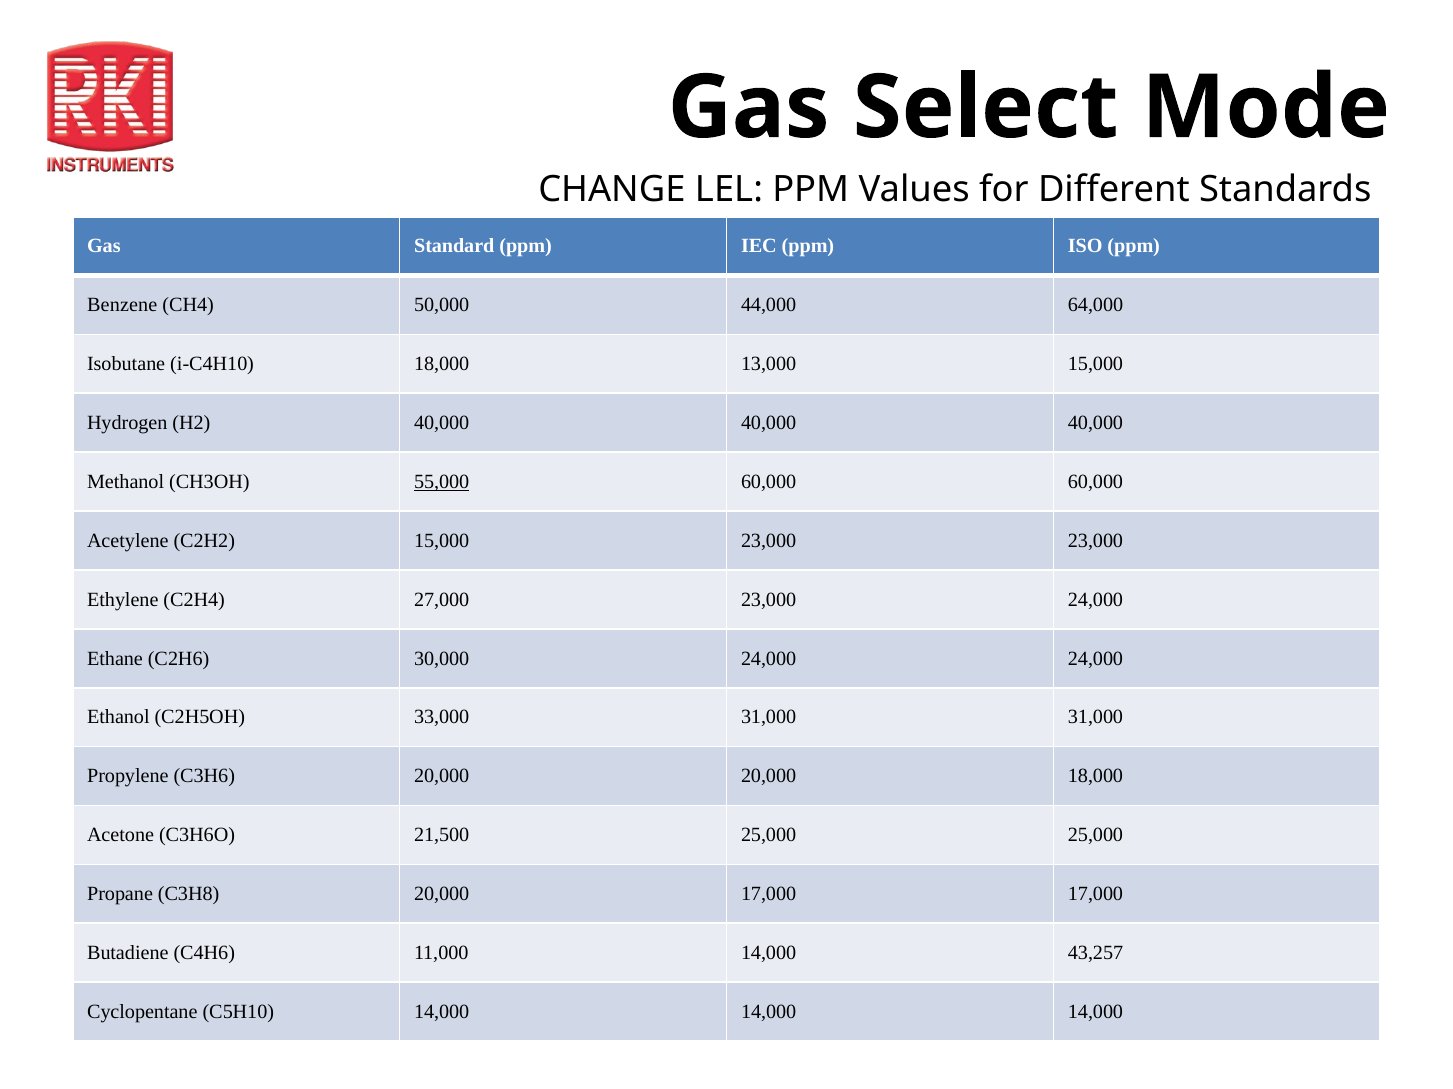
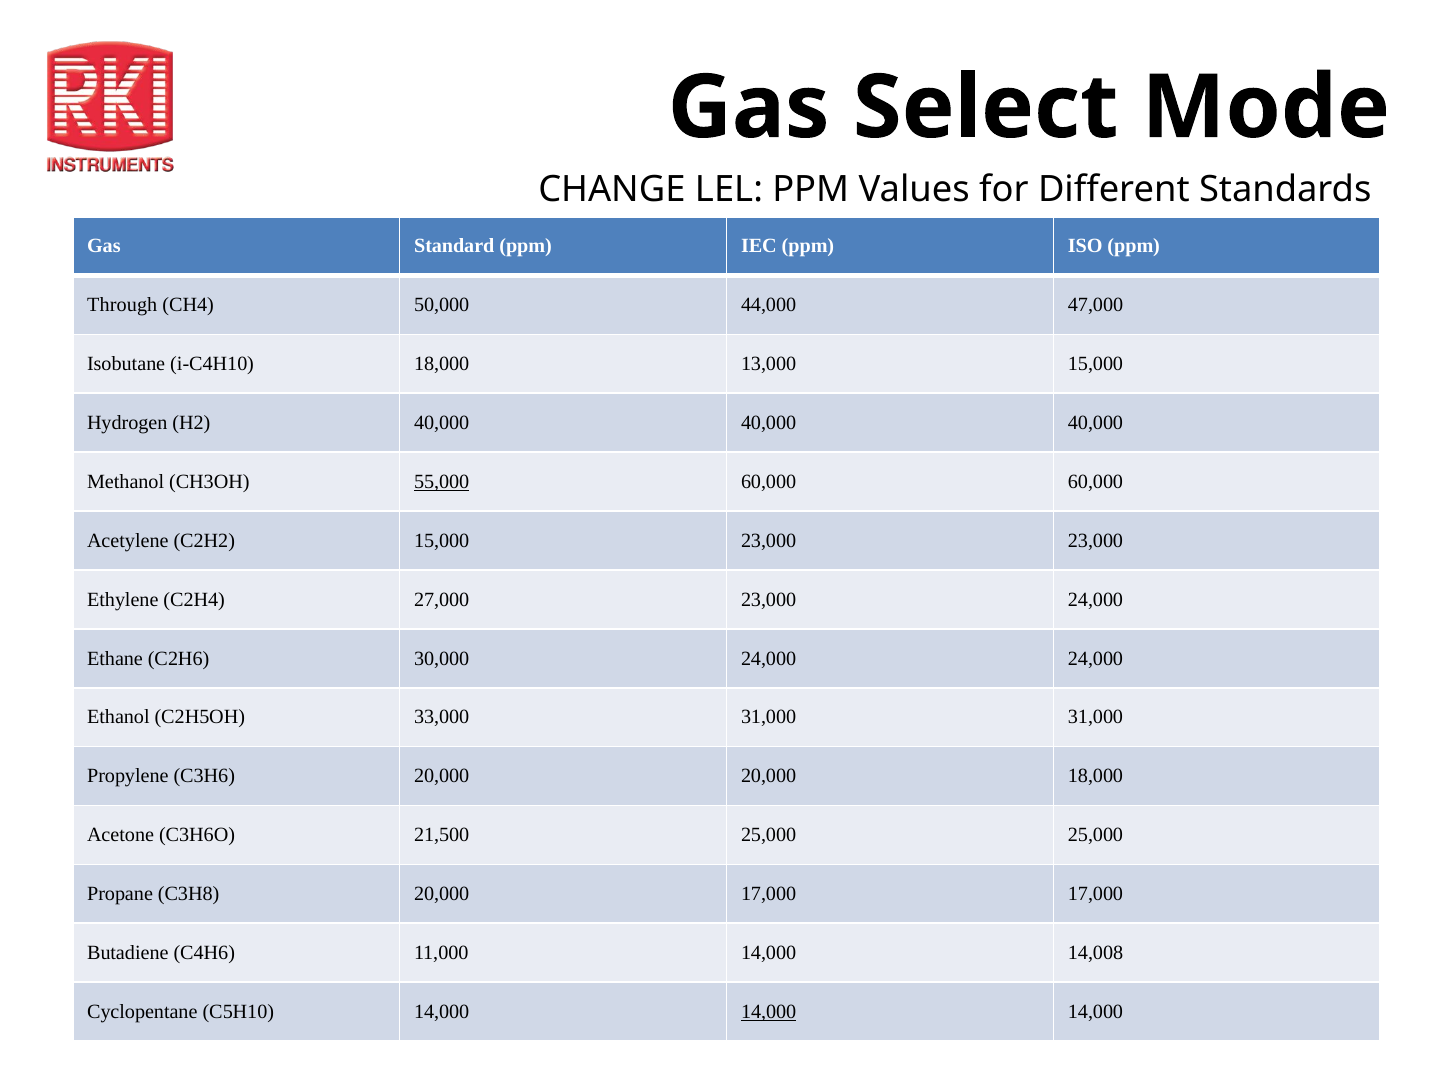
Benzene: Benzene -> Through
64,000: 64,000 -> 47,000
43,257: 43,257 -> 14,008
14,000 at (769, 1012) underline: none -> present
